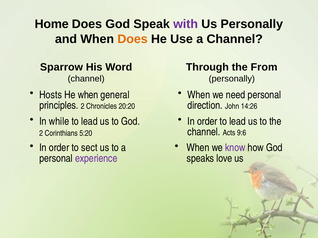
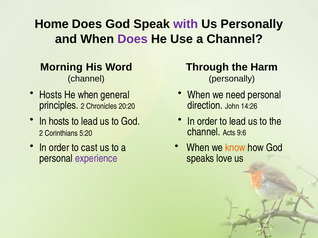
Does at (133, 39) colour: orange -> purple
Sparrow: Sparrow -> Morning
From: From -> Harm
In while: while -> hosts
sect: sect -> cast
know colour: purple -> orange
